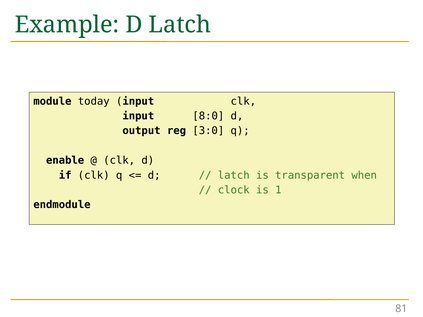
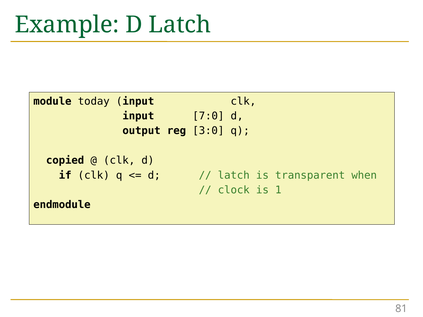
8:0: 8:0 -> 7:0
enable: enable -> copied
